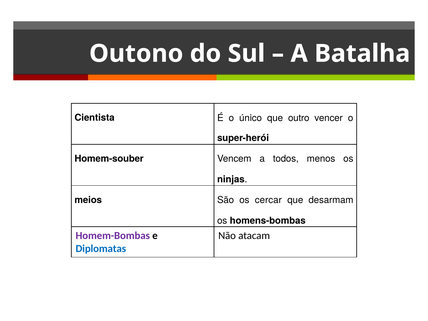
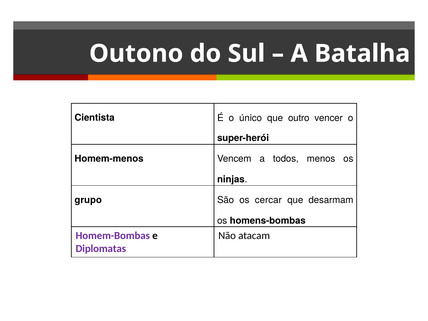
Homem-souber: Homem-souber -> Homem-menos
meios: meios -> grupo
Diplomatas colour: blue -> purple
